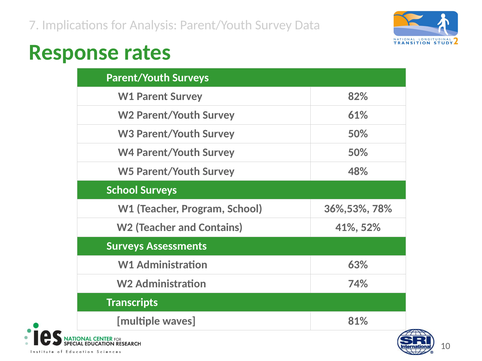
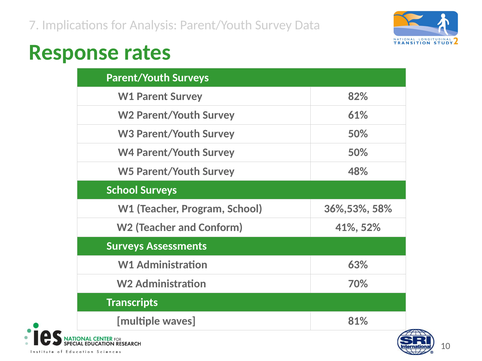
78%: 78% -> 58%
Contains: Contains -> Conform
74%: 74% -> 70%
